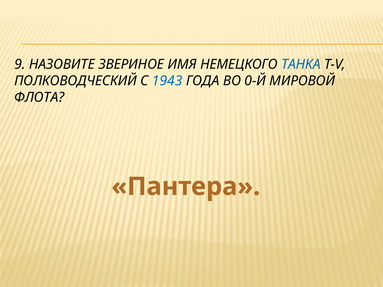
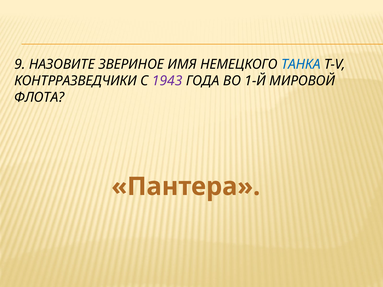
ПОЛКОВОДЧЕСКИЙ: ПОЛКОВОДЧЕСКИЙ -> КОНТРРАЗВЕДЧИКИ
1943 colour: blue -> purple
0-Й: 0-Й -> 1-Й
